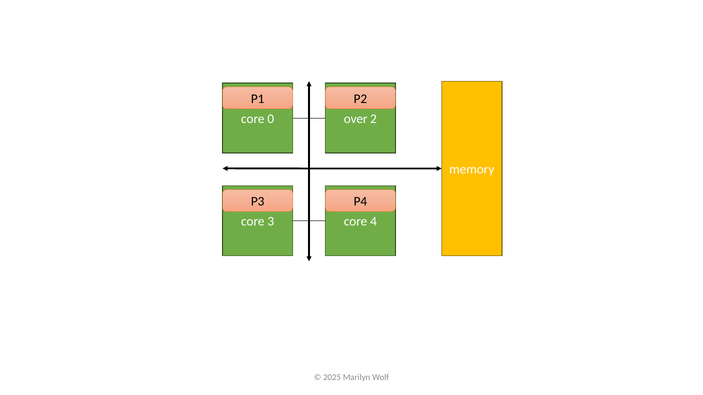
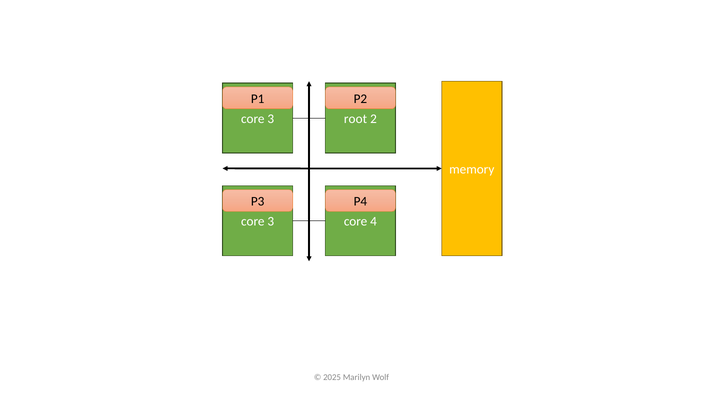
0 at (271, 119): 0 -> 3
over: over -> root
